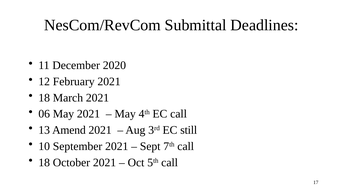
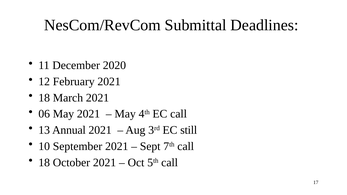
Amend: Amend -> Annual
